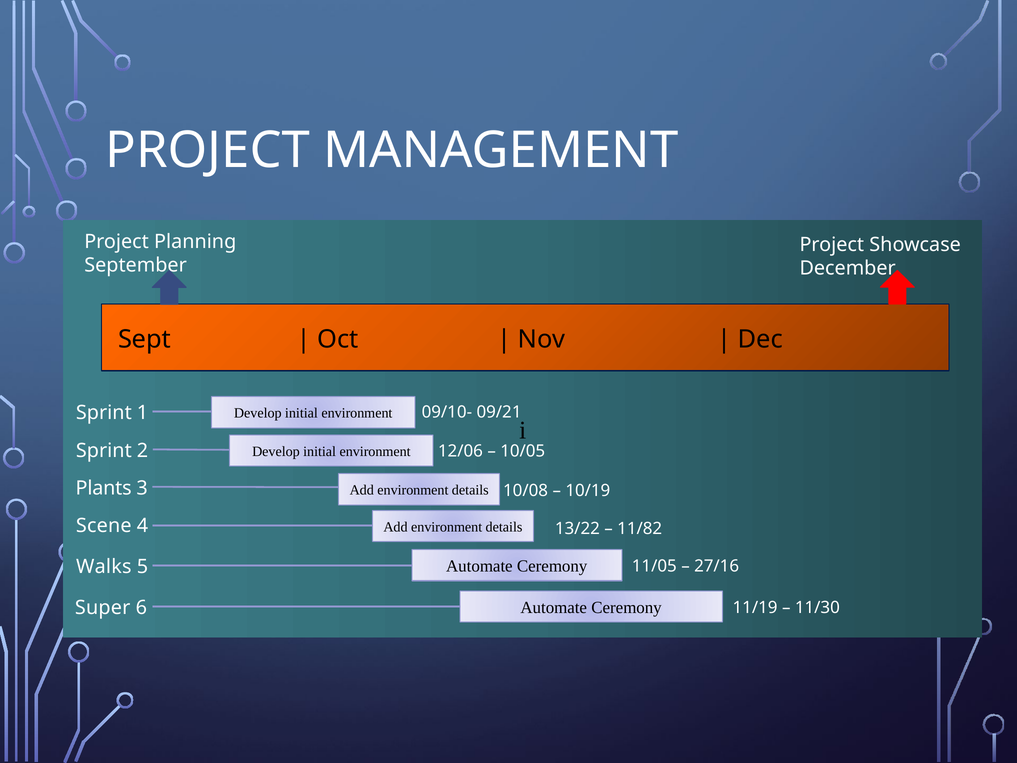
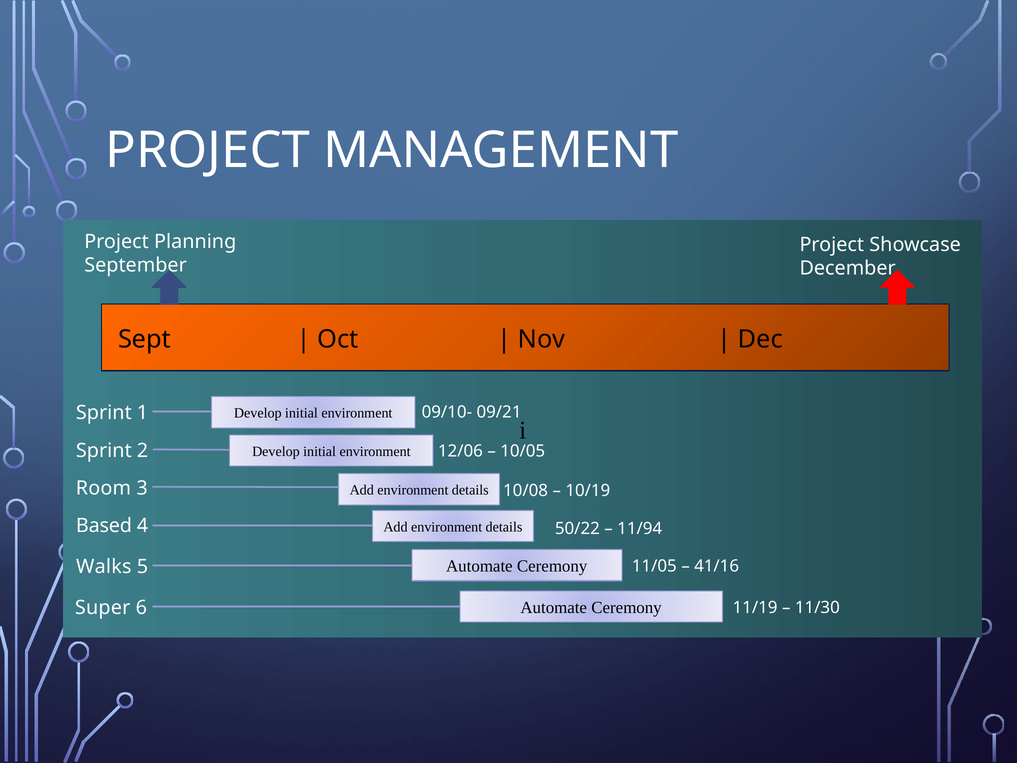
Plants: Plants -> Room
Scene: Scene -> Based
13/22: 13/22 -> 50/22
11/82: 11/82 -> 11/94
27/16: 27/16 -> 41/16
